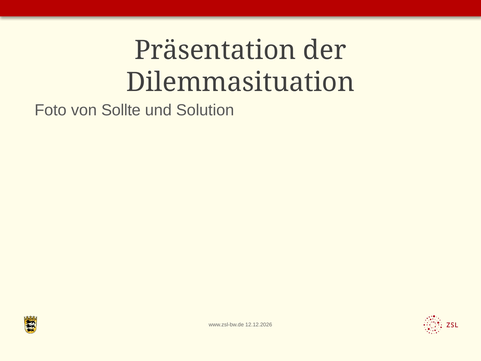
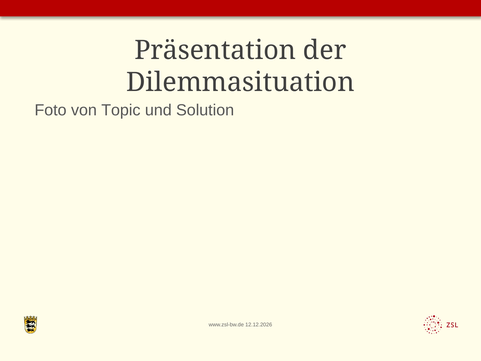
Sollte: Sollte -> Topic
